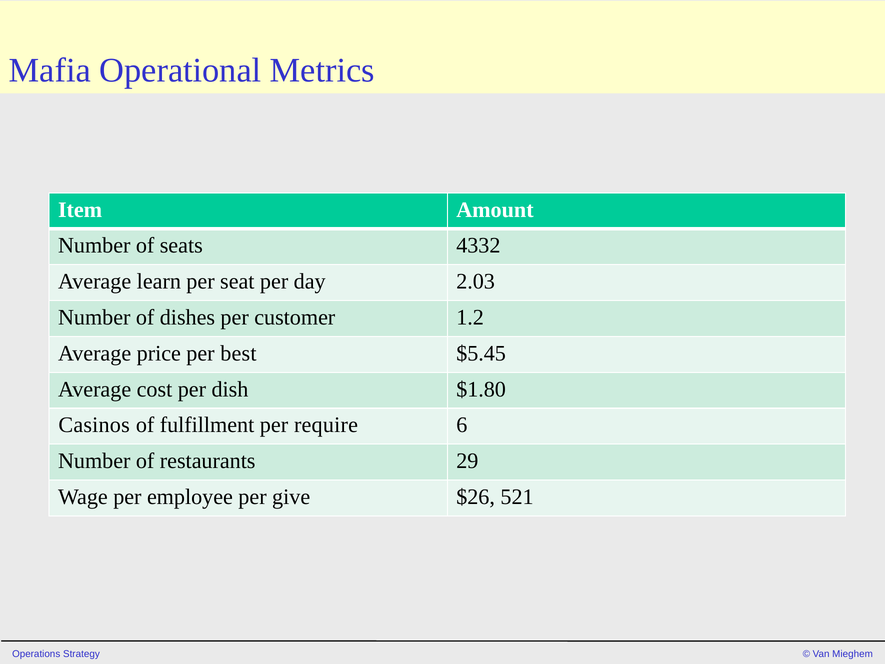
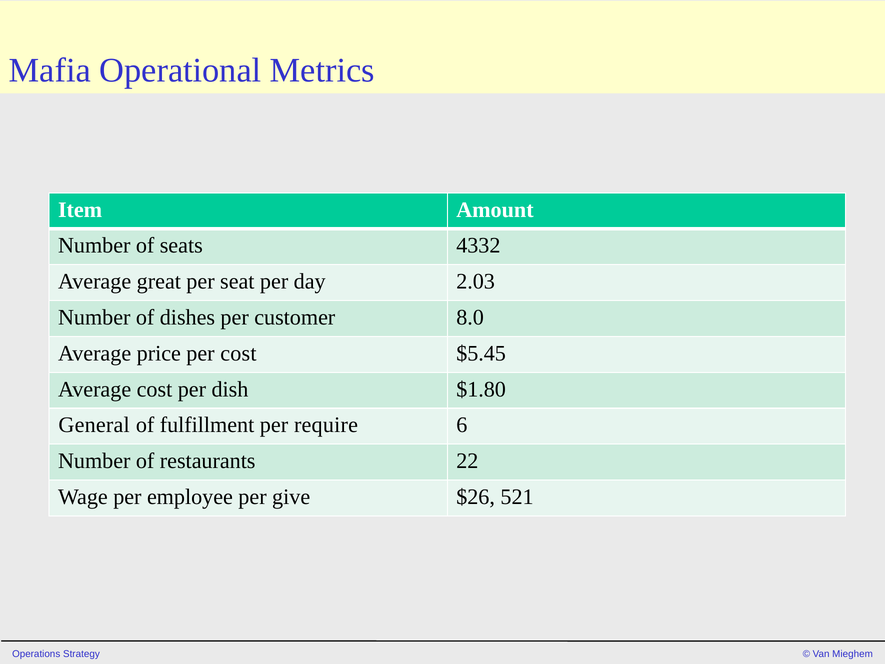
learn: learn -> great
1.2: 1.2 -> 8.0
per best: best -> cost
Casinos: Casinos -> General
29: 29 -> 22
